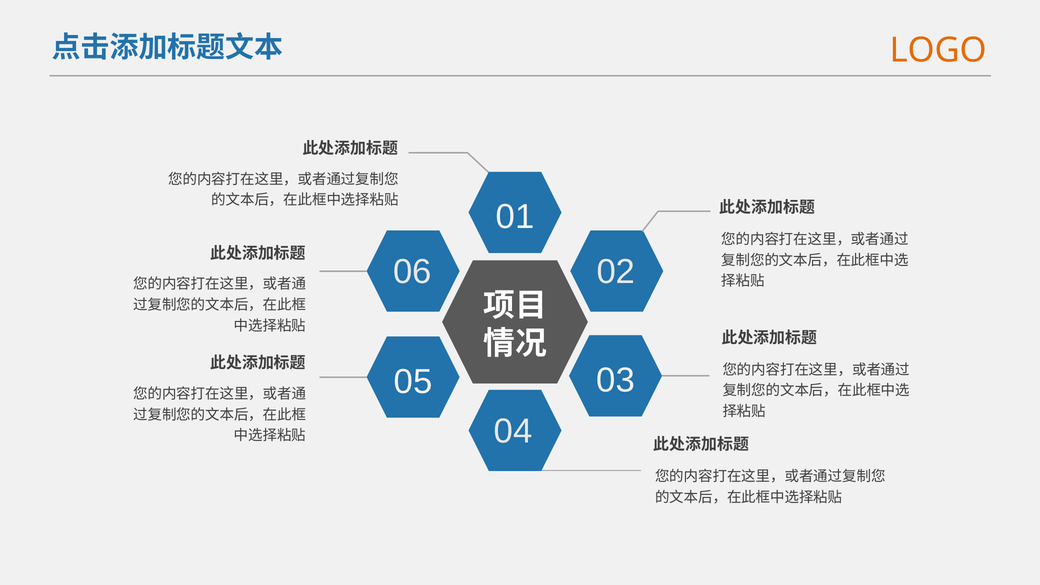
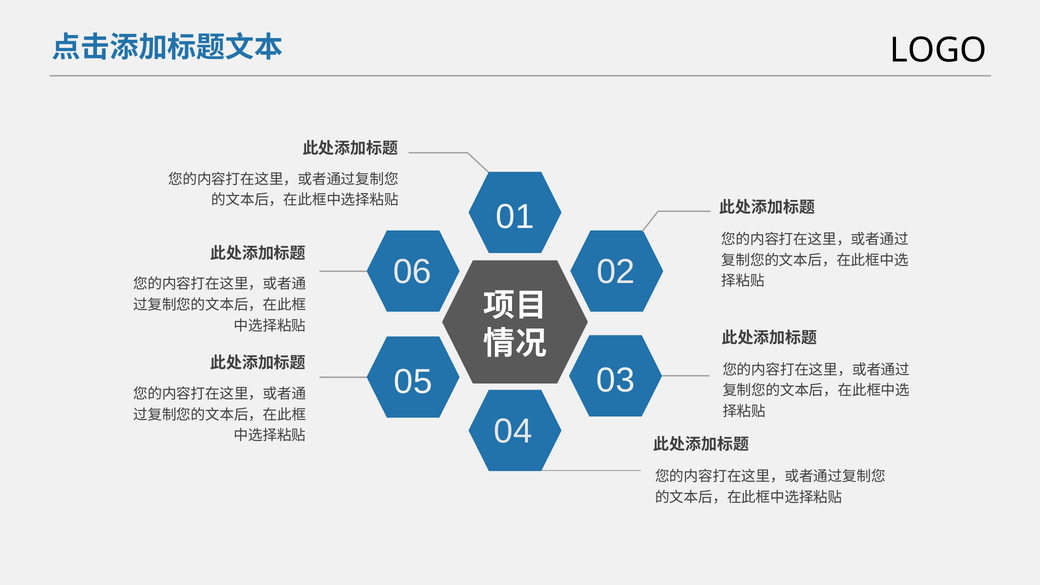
LOGO colour: orange -> black
